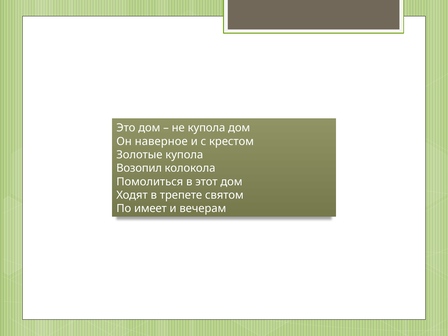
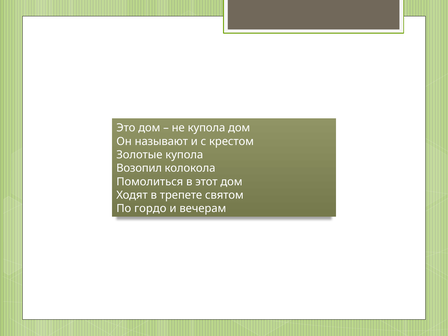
наверное: наверное -> называют
имеет: имеет -> гордо
